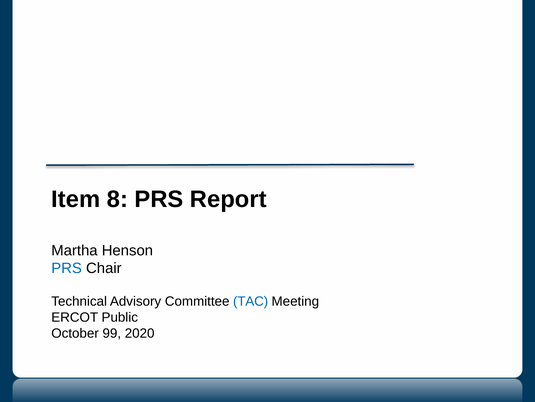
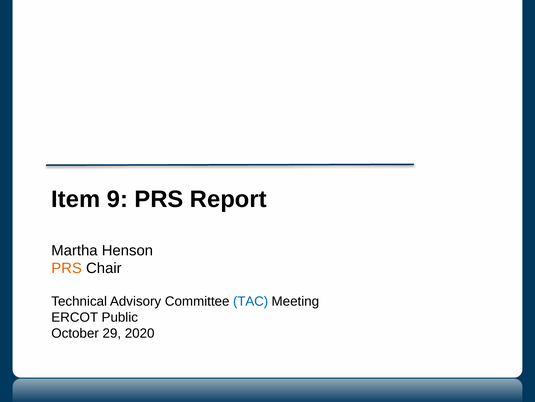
8: 8 -> 9
PRS at (67, 268) colour: blue -> orange
99: 99 -> 29
